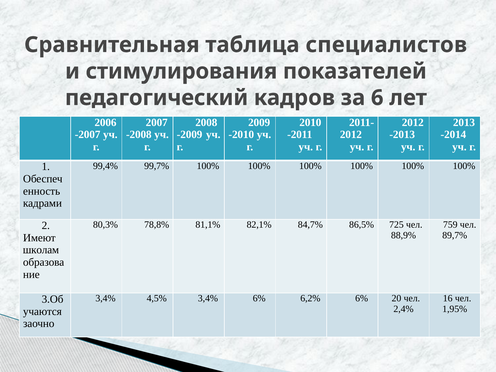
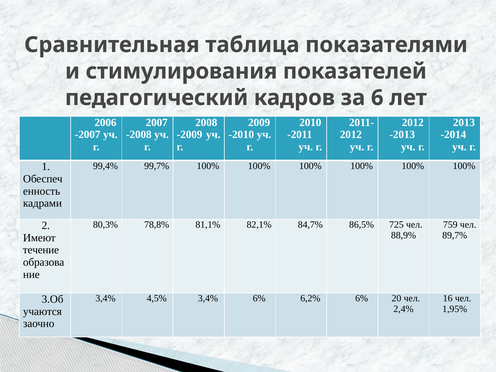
специалистов: специалистов -> показателями
школам: школам -> течение
